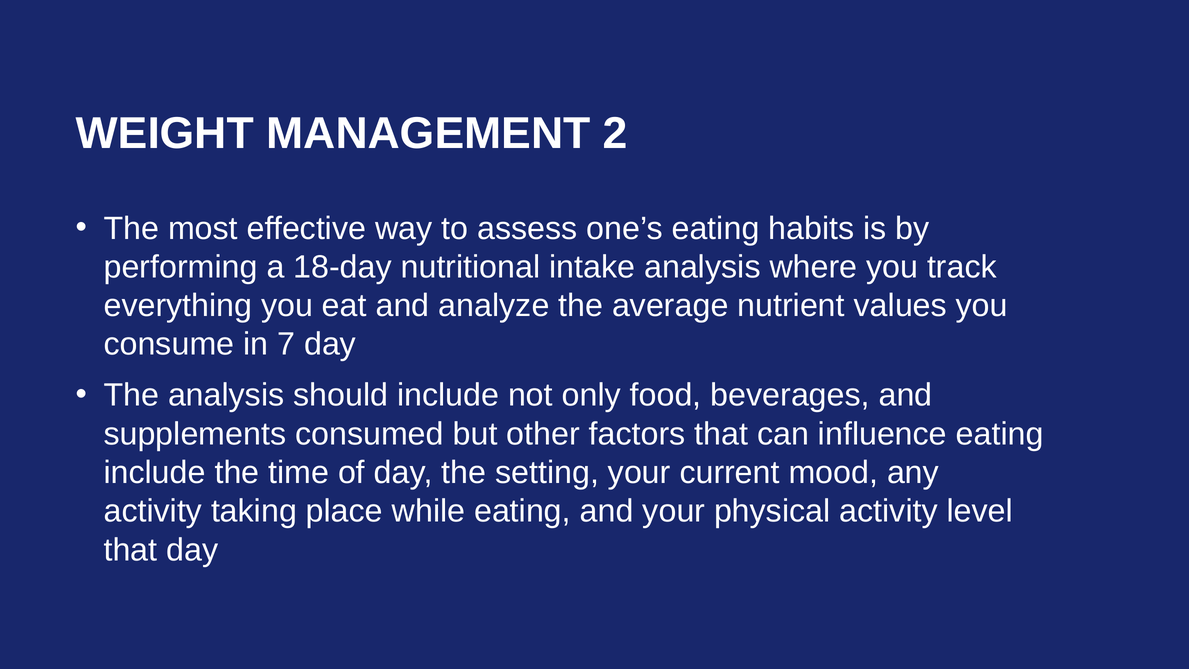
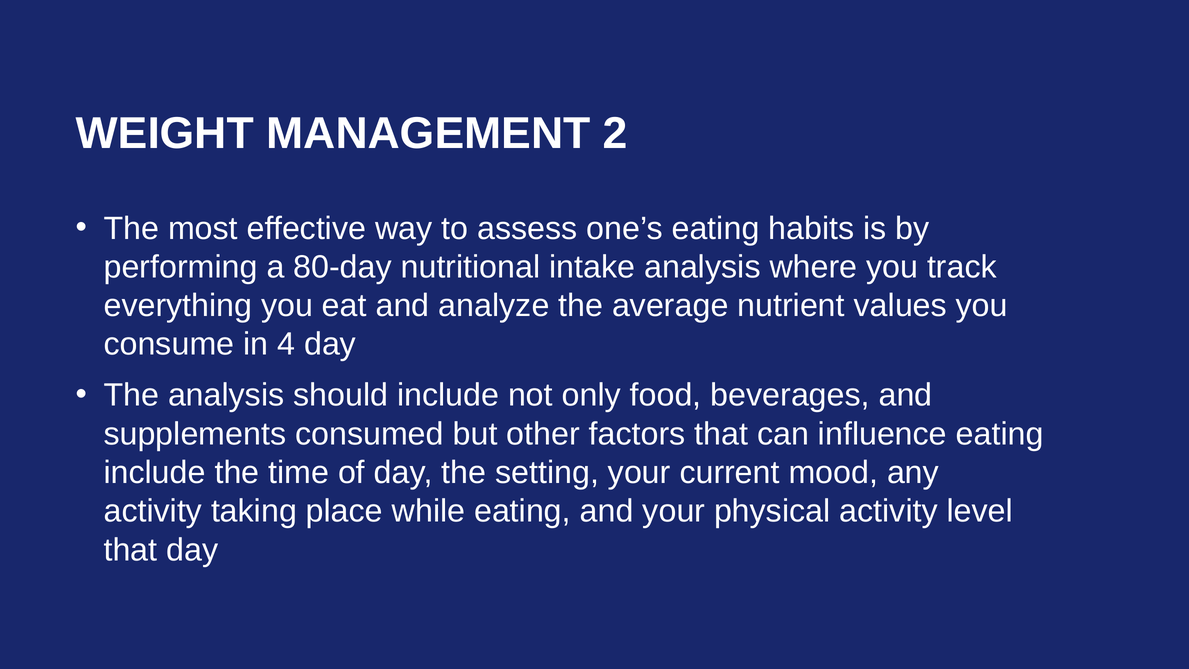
18-day: 18-day -> 80-day
7: 7 -> 4
